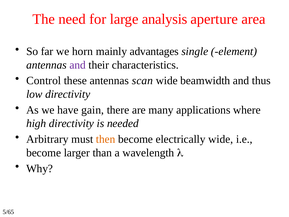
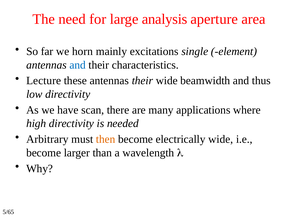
advantages: advantages -> excitations
and at (78, 65) colour: purple -> blue
Control: Control -> Lecture
antennas scan: scan -> their
gain: gain -> scan
